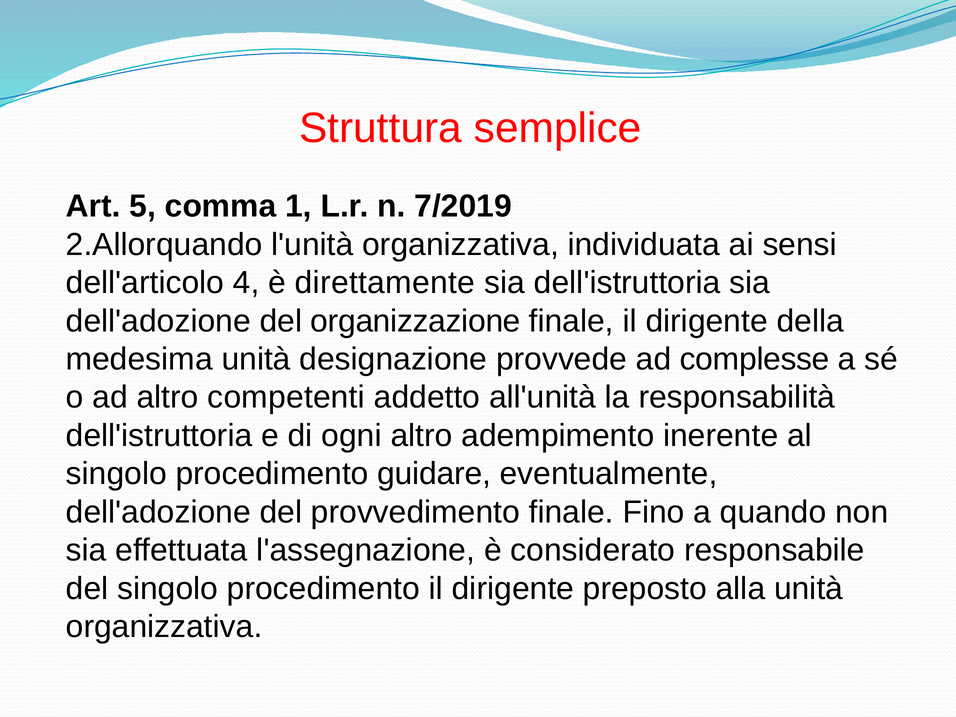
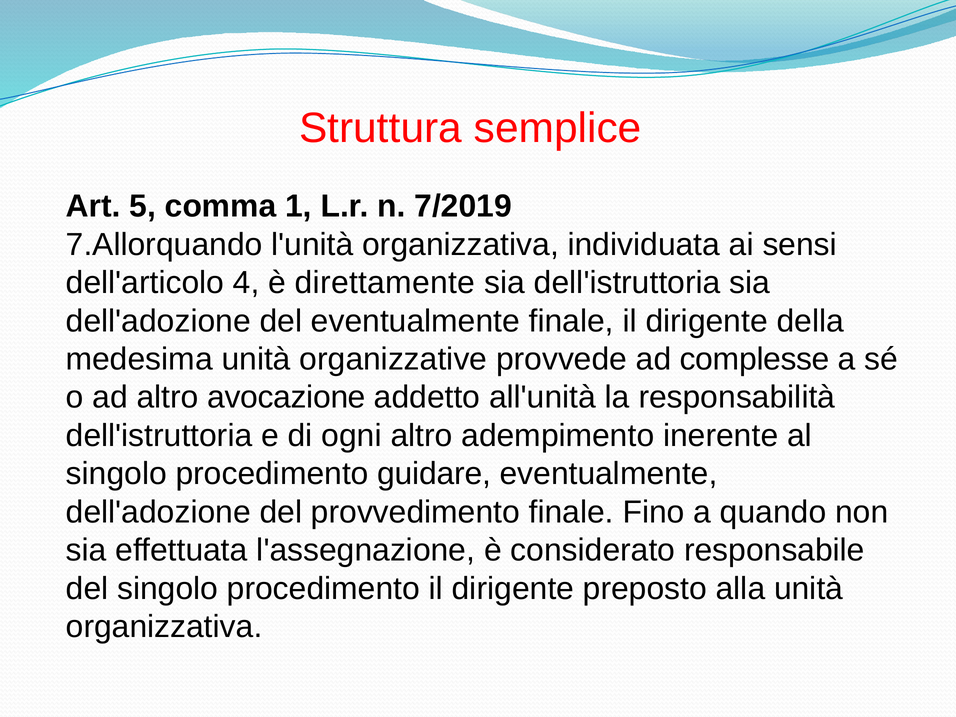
2.Allorquando: 2.Allorquando -> 7.Allorquando
del organizzazione: organizzazione -> eventualmente
designazione: designazione -> organizzative
competenti: competenti -> avocazione
